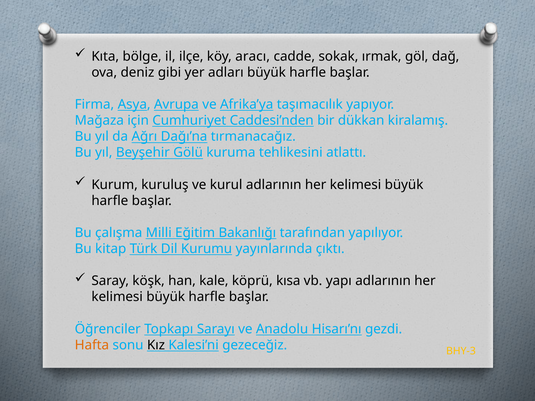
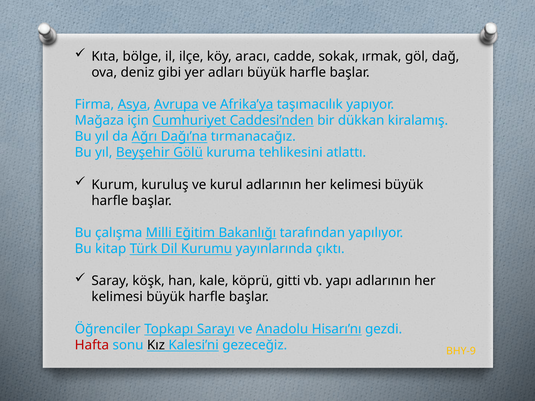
kısa: kısa -> gitti
Hafta colour: orange -> red
BHY-3: BHY-3 -> BHY-9
